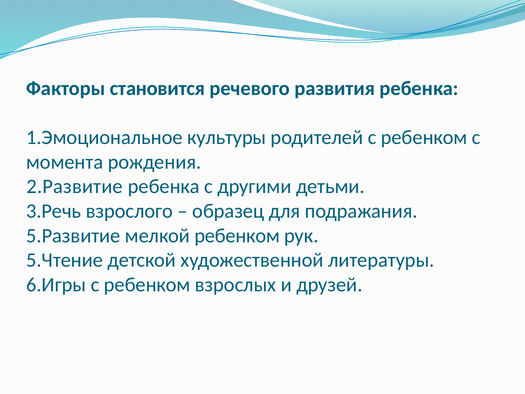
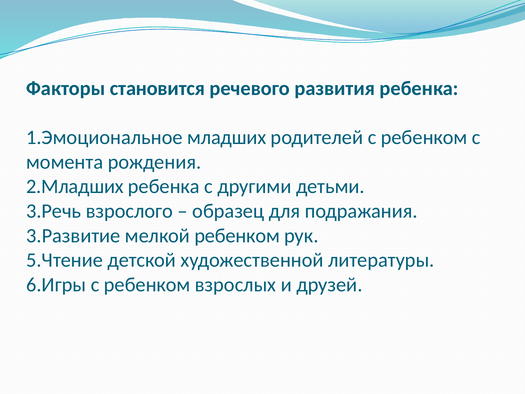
культуры: культуры -> младших
2.Развитие: 2.Развитие -> 2.Младших
5.Развитие: 5.Развитие -> 3.Развитие
